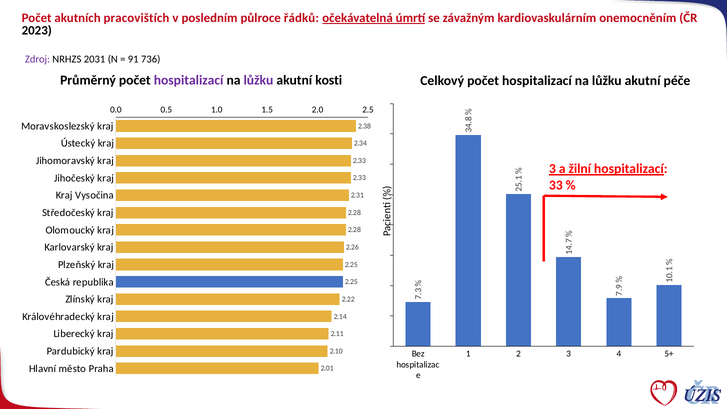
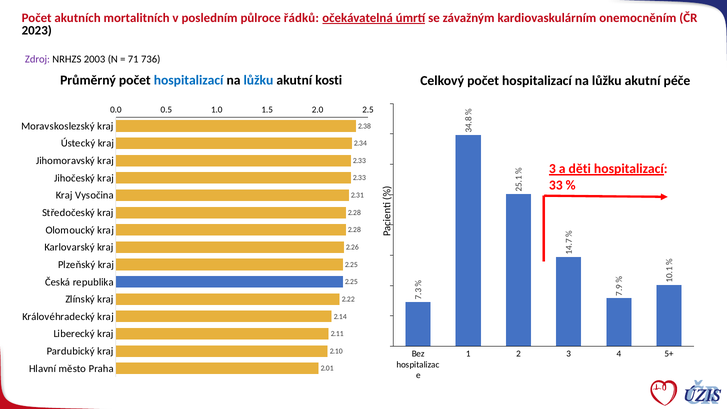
pracovištích: pracovištích -> mortalitních
2031: 2031 -> 2003
91: 91 -> 71
hospitalizací at (189, 80) colour: purple -> blue
lůžku at (258, 80) colour: purple -> blue
žilní: žilní -> děti
